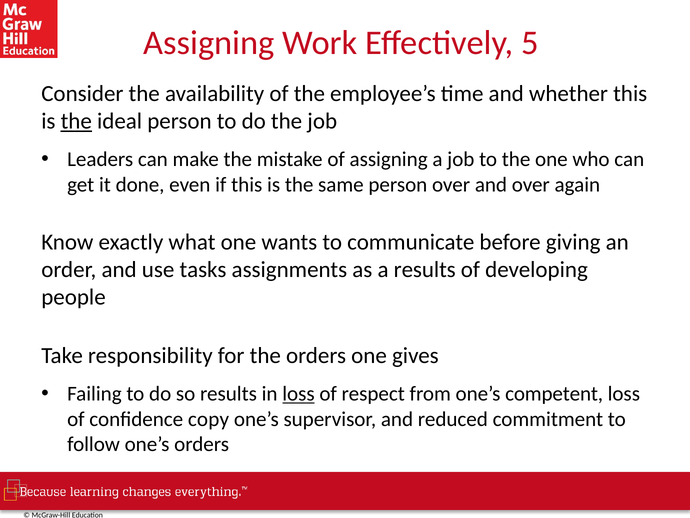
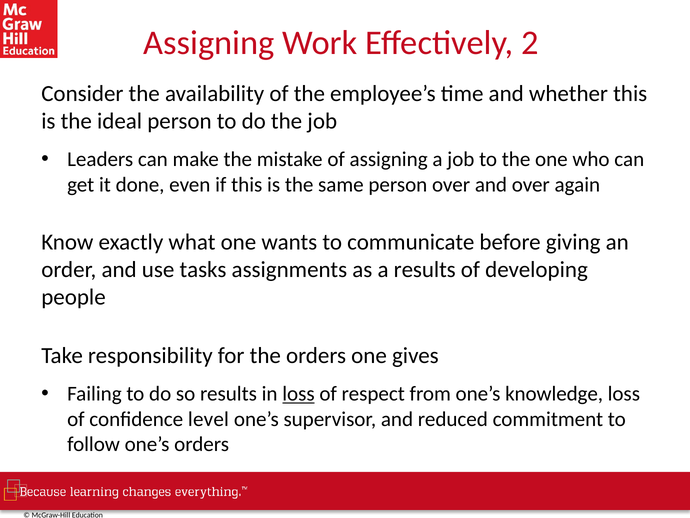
5: 5 -> 2
the at (76, 121) underline: present -> none
competent: competent -> knowledge
copy: copy -> level
